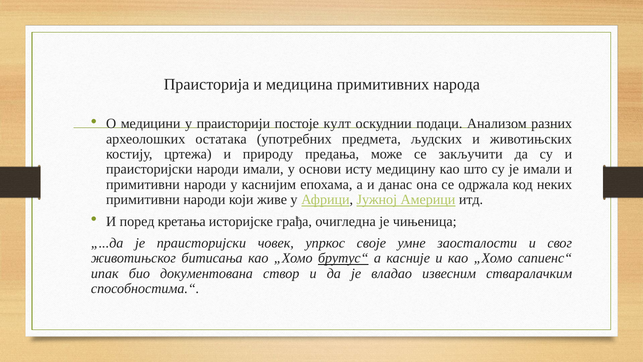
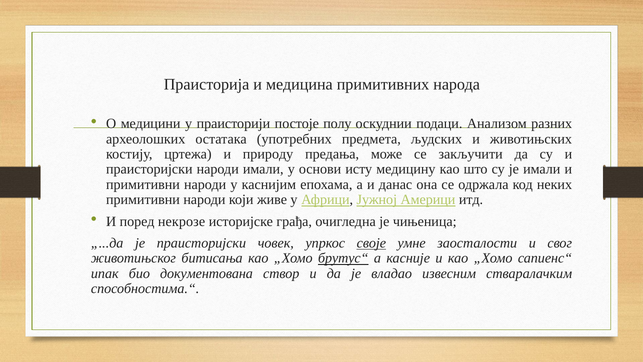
култ: култ -> полу
кретања: кретања -> некрозе
своје underline: none -> present
